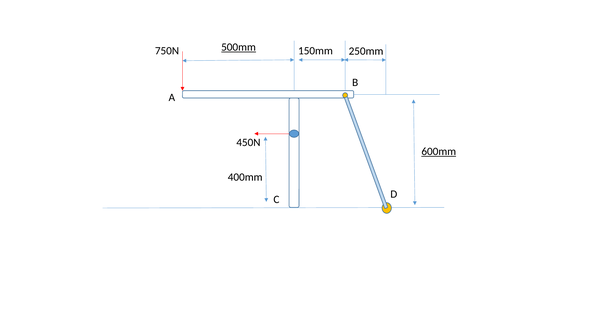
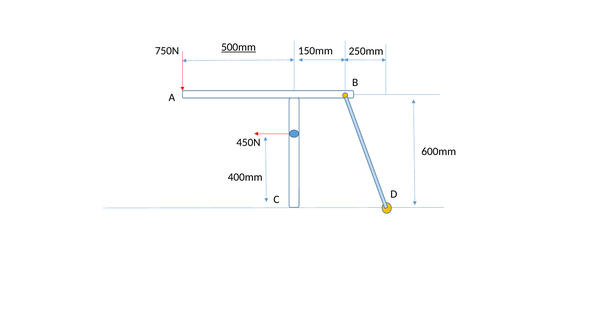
600mm underline: present -> none
